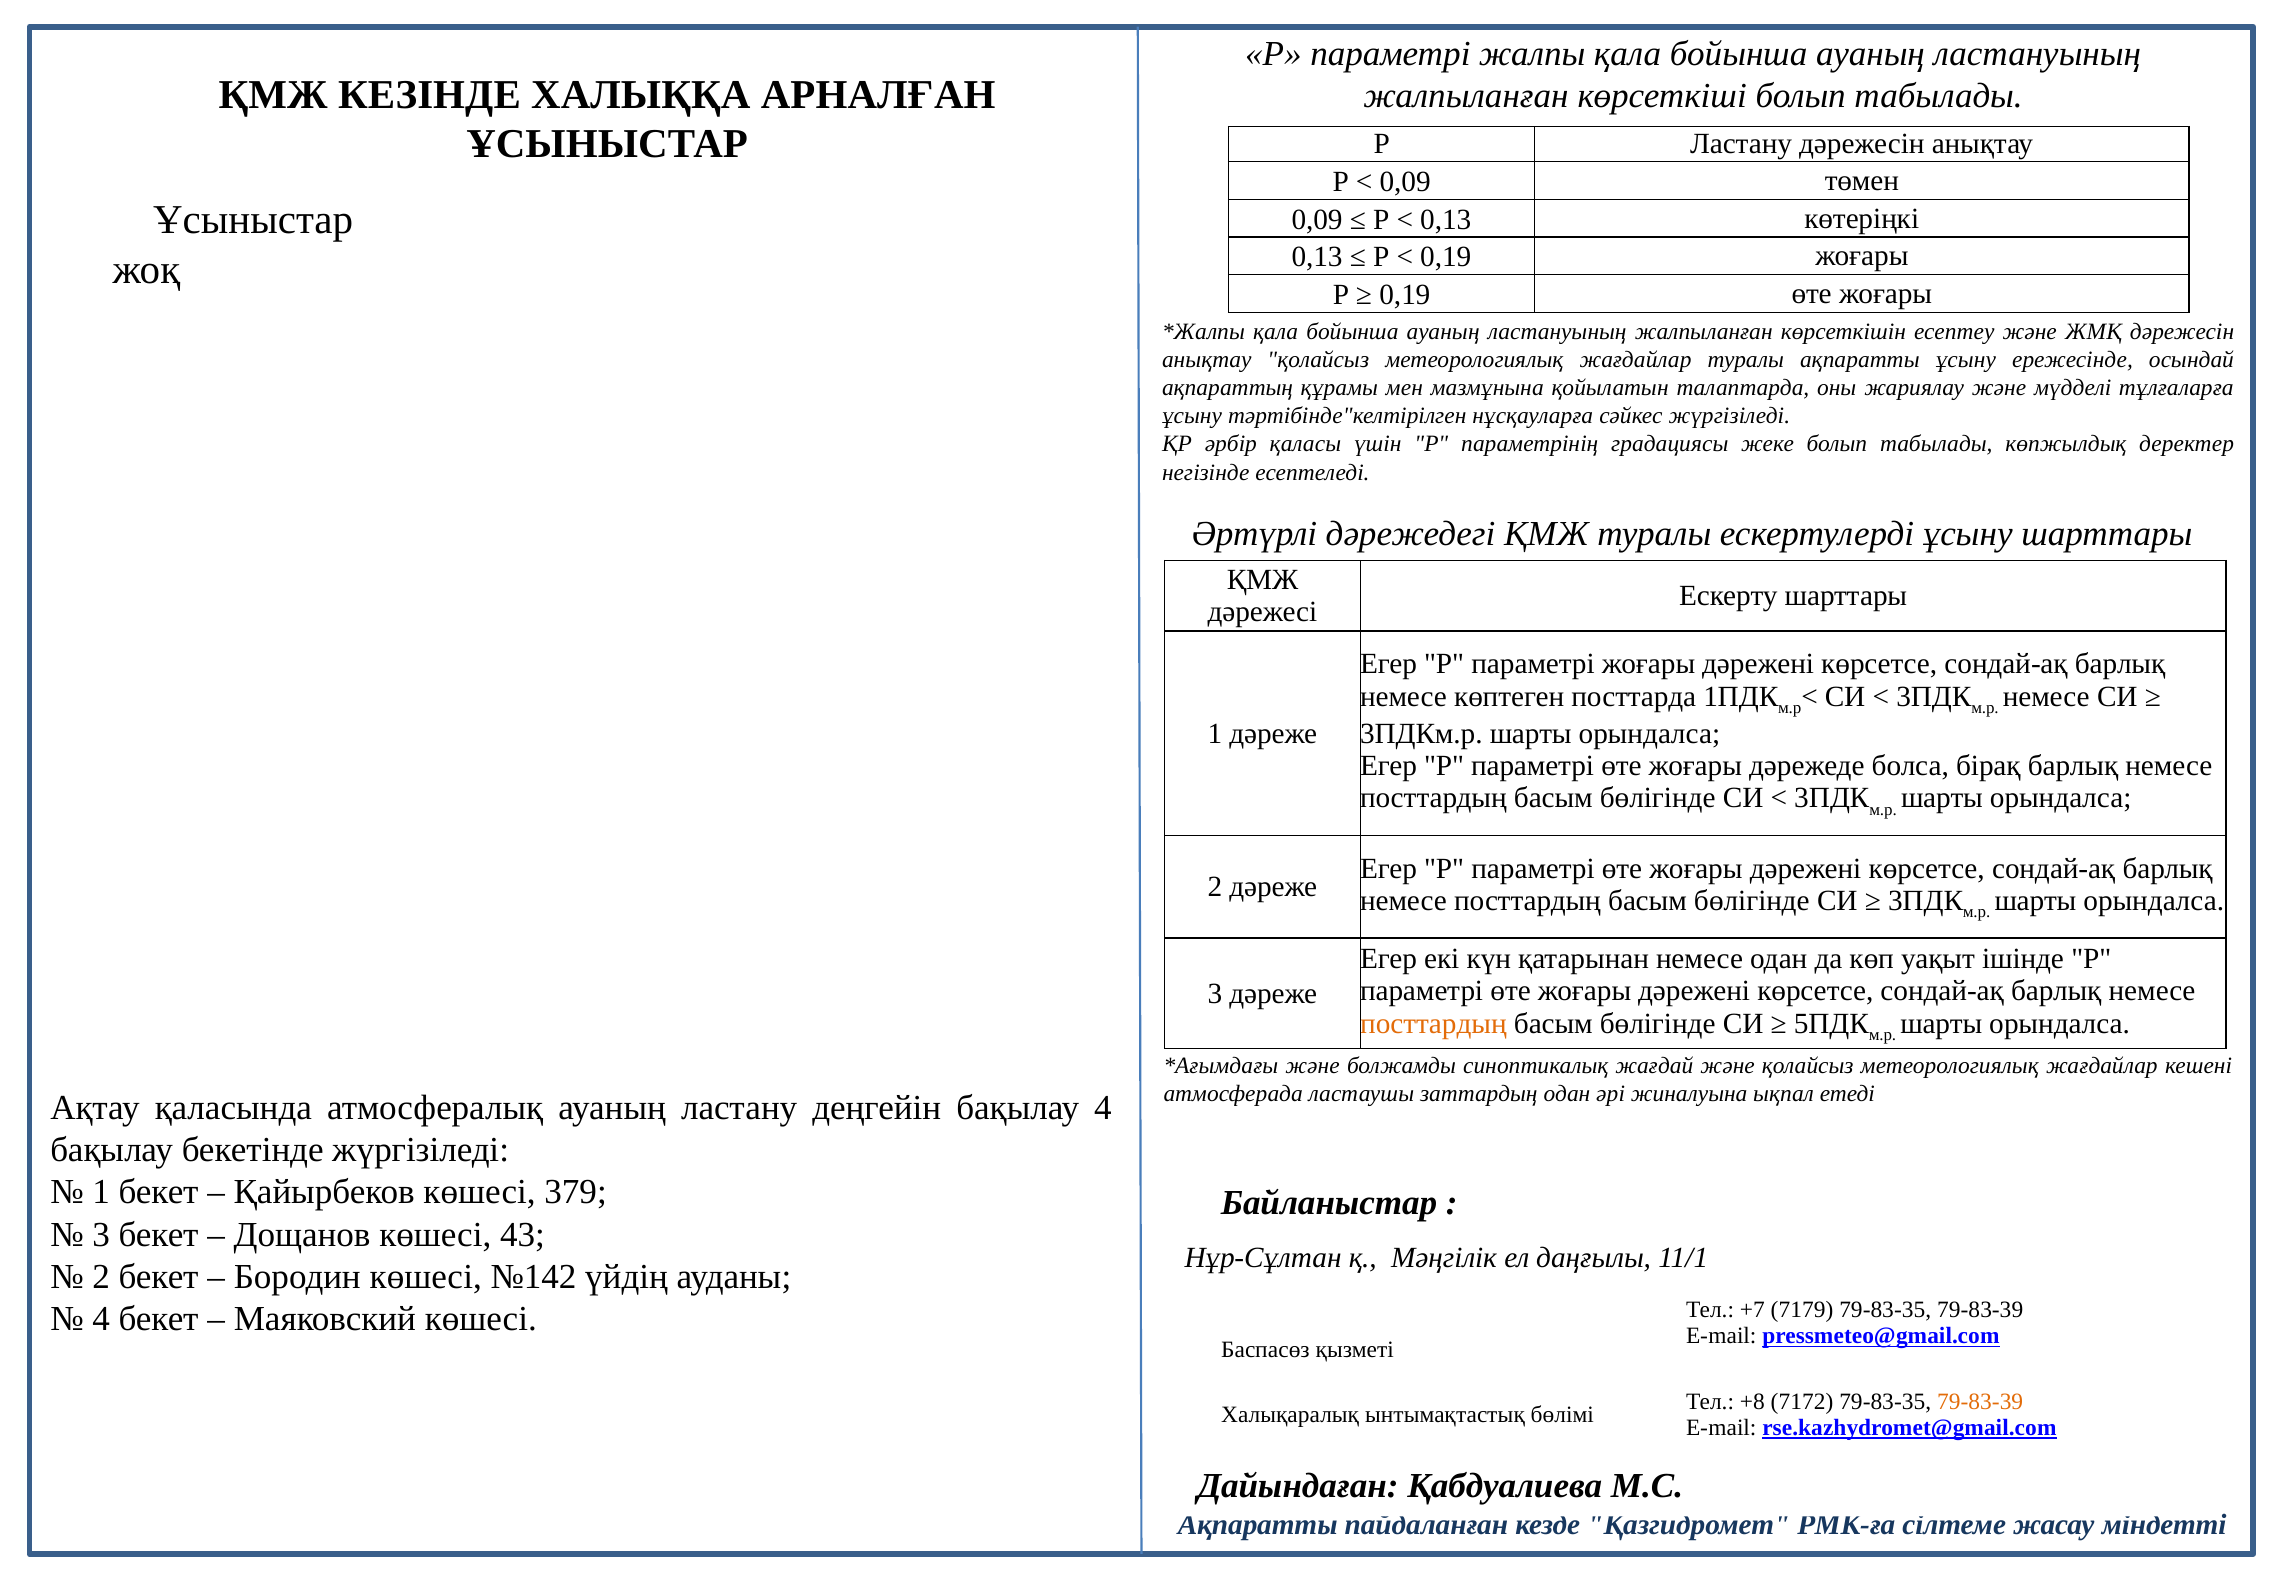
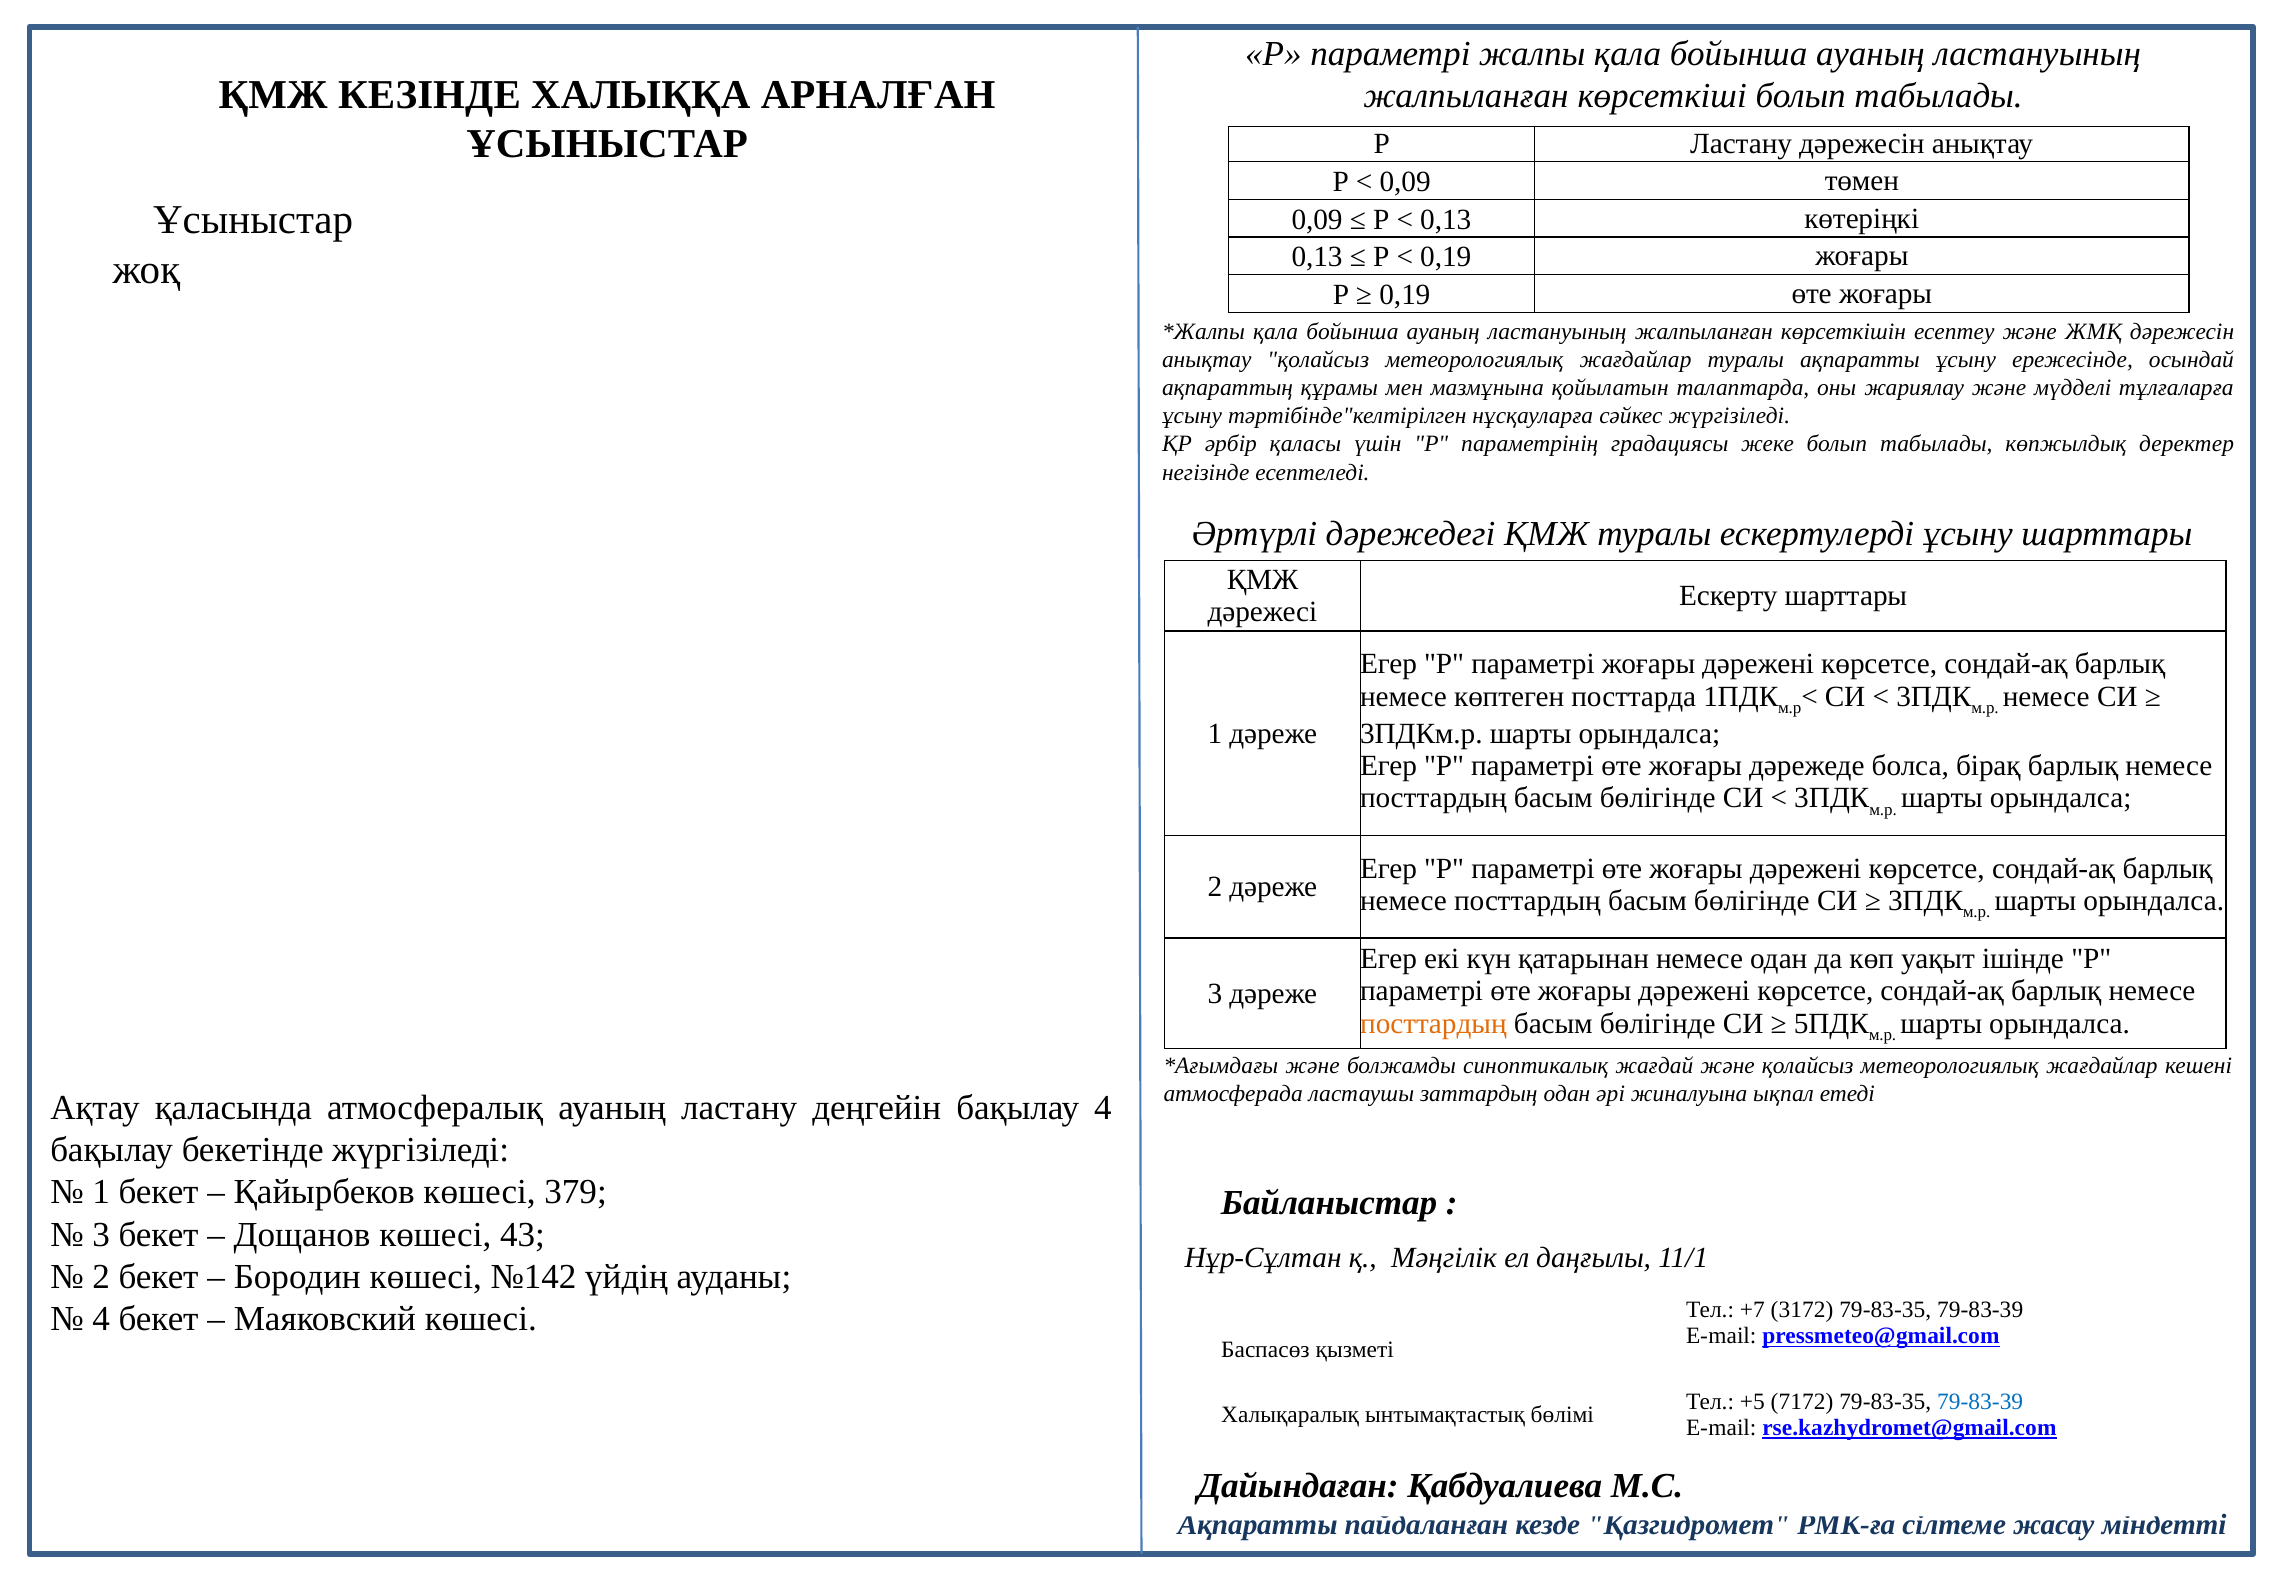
7179: 7179 -> 3172
+8: +8 -> +5
79-83-39 at (1980, 1401) colour: orange -> blue
